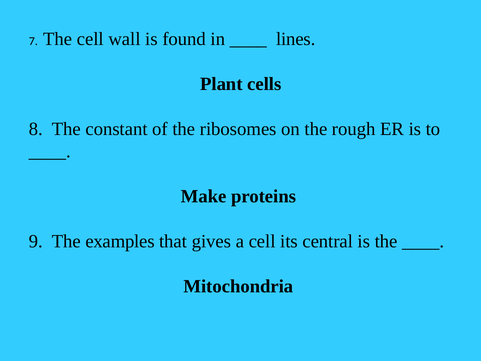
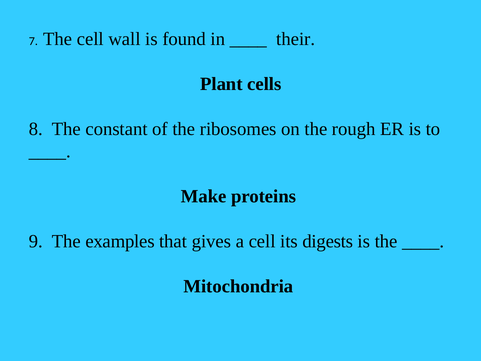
lines: lines -> their
central: central -> digests
